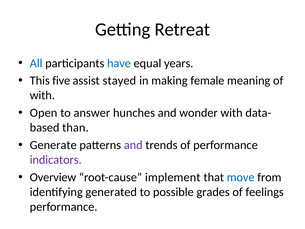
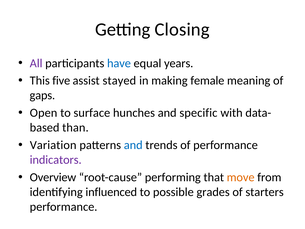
Retreat: Retreat -> Closing
All colour: blue -> purple
with at (42, 95): with -> gaps
answer: answer -> surface
wonder: wonder -> specific
Generate: Generate -> Variation
and at (133, 145) colour: purple -> blue
implement: implement -> performing
move colour: blue -> orange
generated: generated -> influenced
feelings: feelings -> starters
